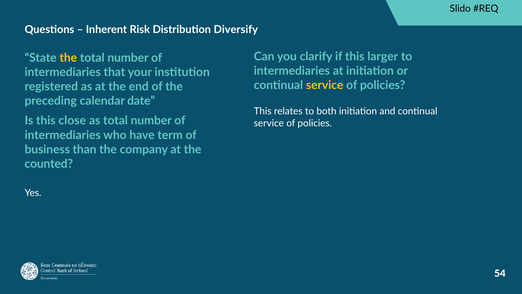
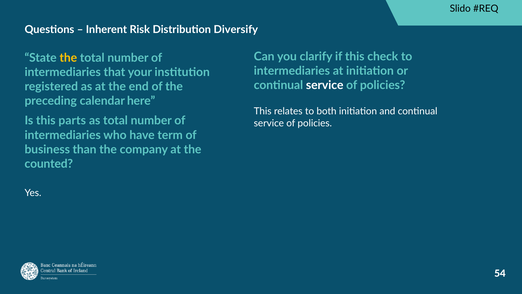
larger: larger -> check
service at (325, 85) colour: yellow -> white
date: date -> here
close: close -> parts
